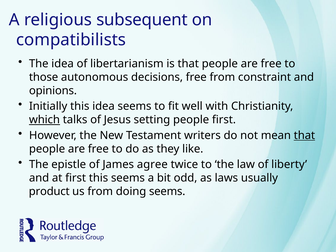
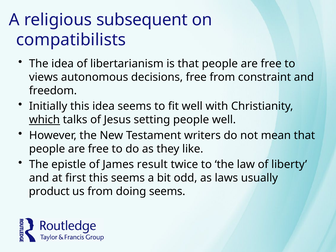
those: those -> views
opinions: opinions -> freedom
people first: first -> well
that at (304, 135) underline: present -> none
agree: agree -> result
